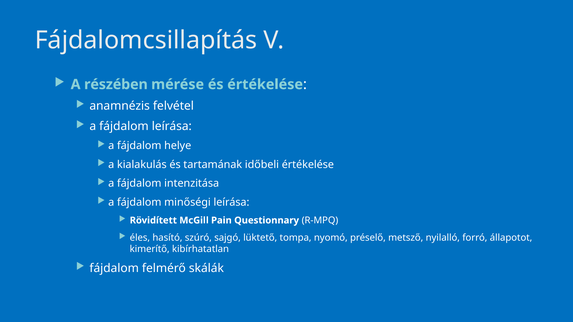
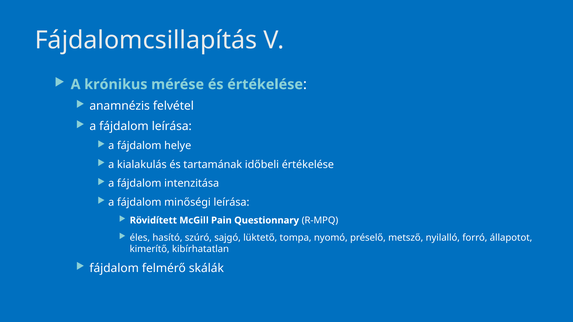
részében: részében -> krónikus
